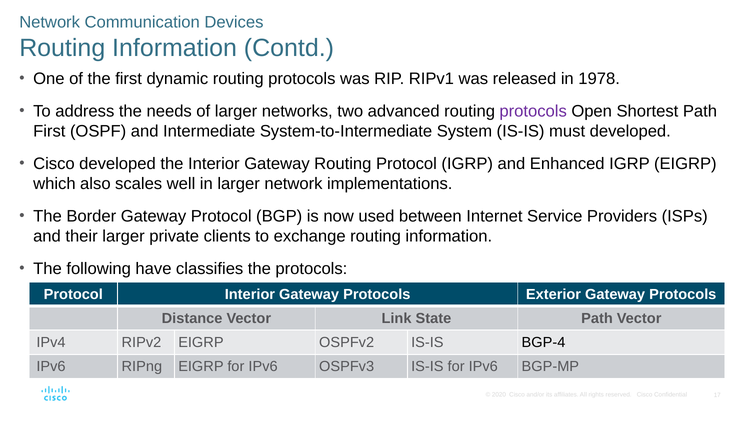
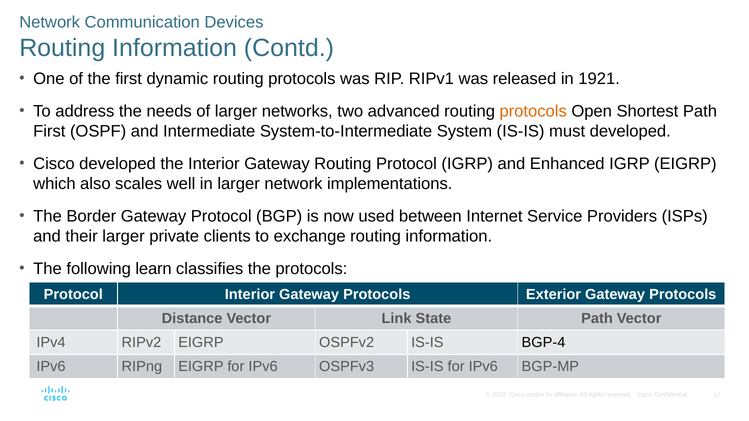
1978: 1978 -> 1921
protocols at (533, 111) colour: purple -> orange
have: have -> learn
